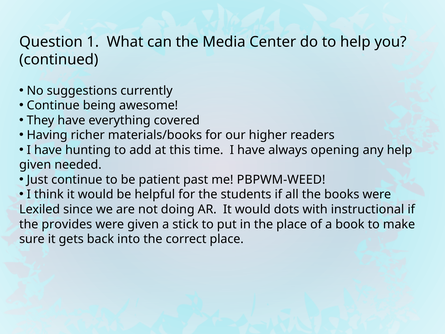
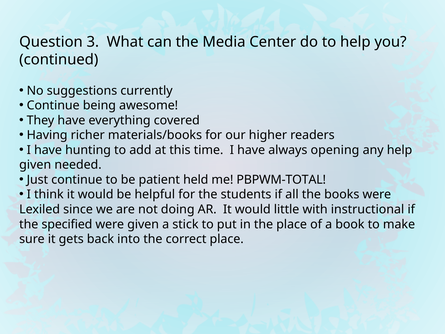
1: 1 -> 3
past: past -> held
PBPWM-WEED: PBPWM-WEED -> PBPWM-TOTAL
dots: dots -> little
provides: provides -> specified
